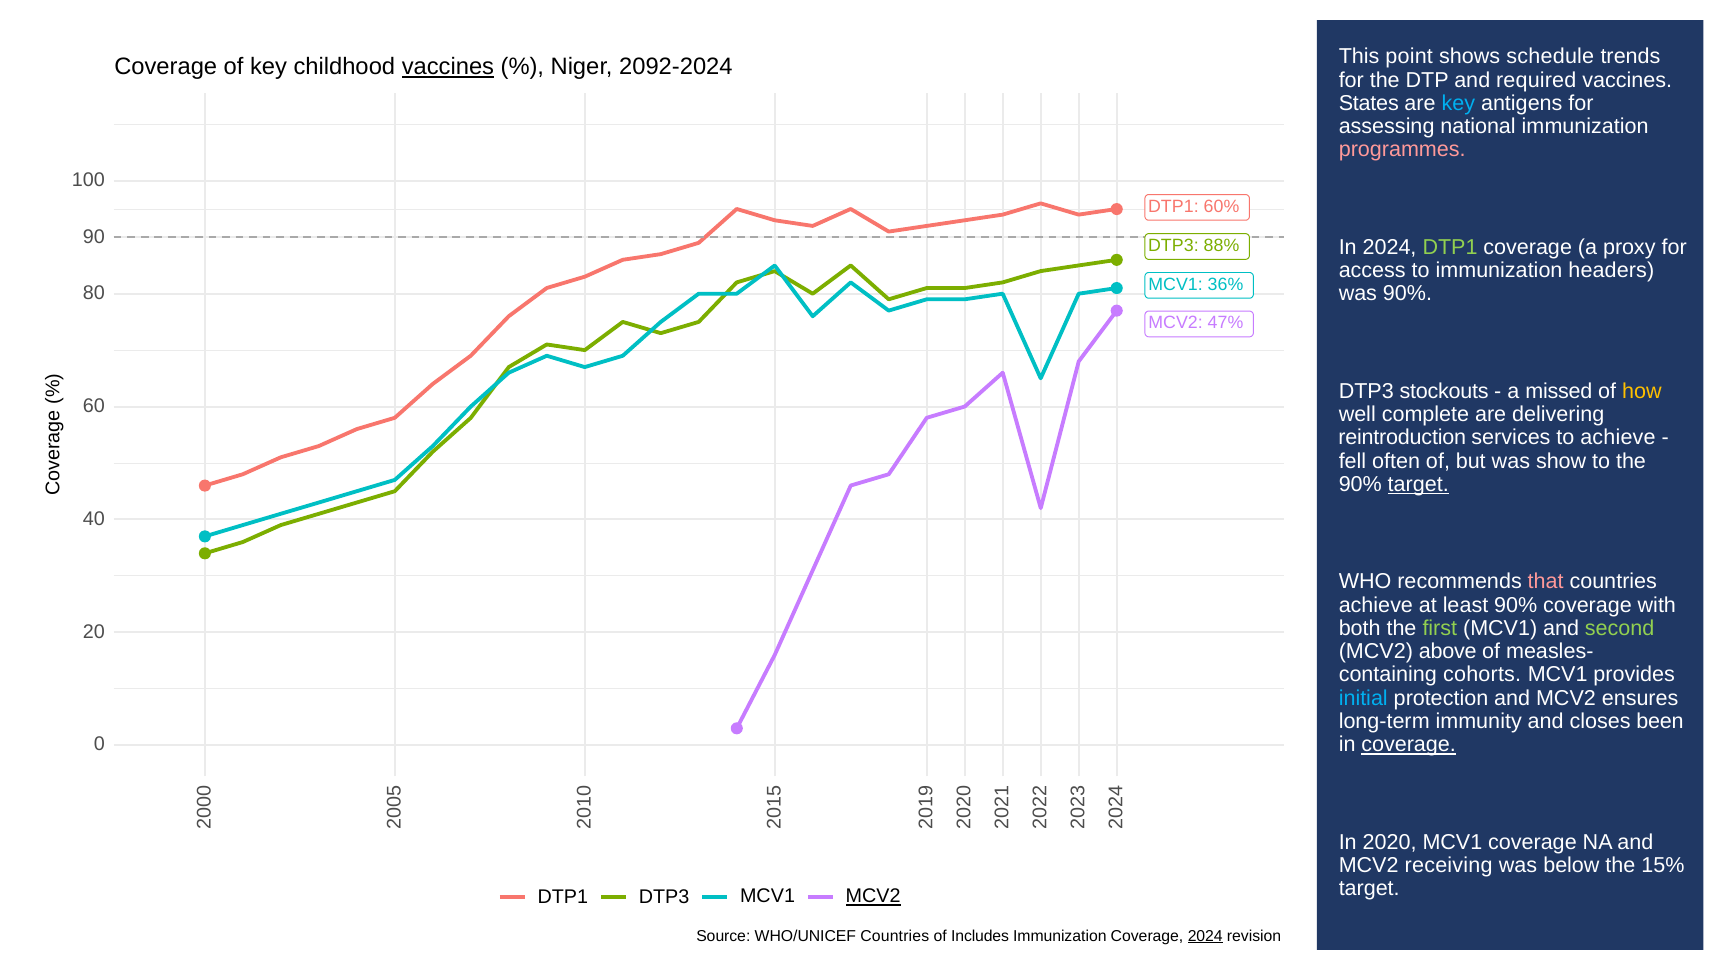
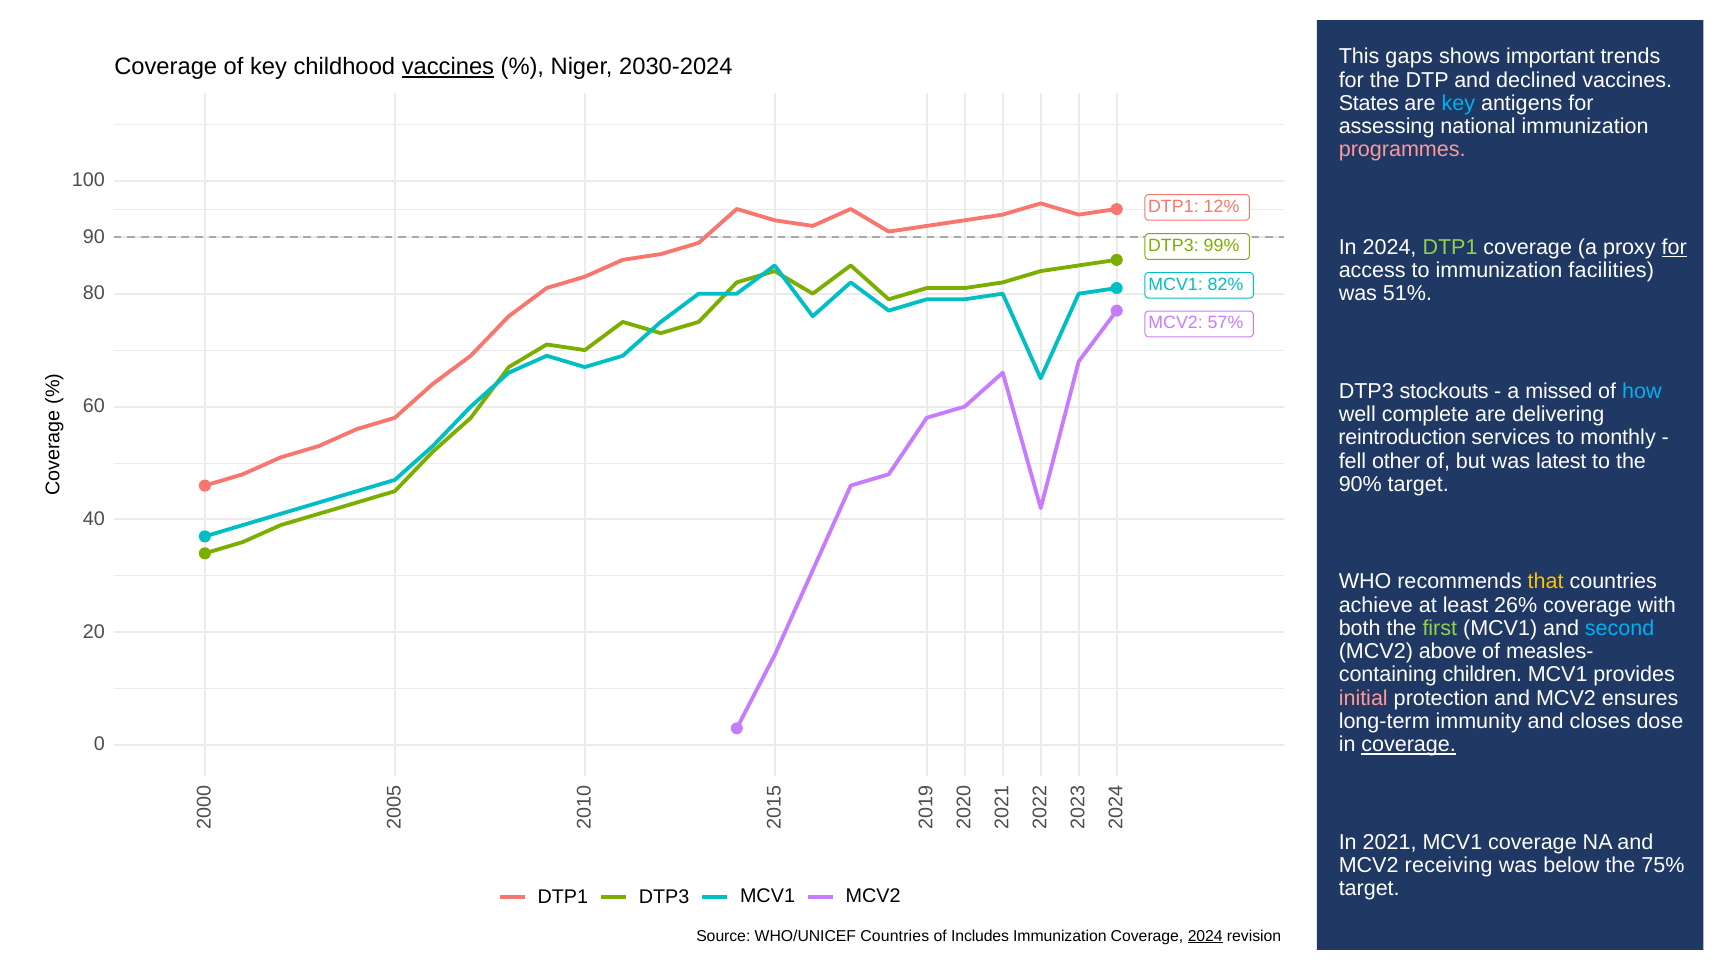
point: point -> gaps
schedule: schedule -> important
2092-2024: 2092-2024 -> 2030-2024
and required: required -> declined
60%: 60% -> 12%
for at (1674, 247) underline: none -> present
88%: 88% -> 99%
headers: headers -> facilities
36%: 36% -> 82%
was 90%: 90% -> 51%
47%: 47% -> 57%
how colour: yellow -> light blue
to achieve: achieve -> monthly
often: often -> other
show: show -> latest
target at (1418, 484) underline: present -> none
that colour: pink -> yellow
least 90%: 90% -> 26%
second colour: light green -> light blue
cohorts: cohorts -> children
initial colour: light blue -> pink
been: been -> dose
2020: 2020 -> 2021
15%: 15% -> 75%
MCV2 at (873, 897) underline: present -> none
